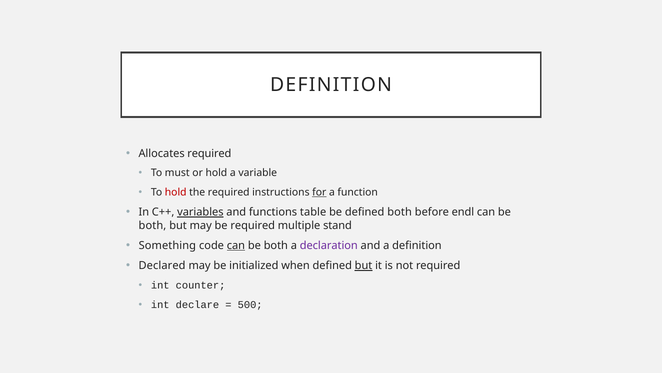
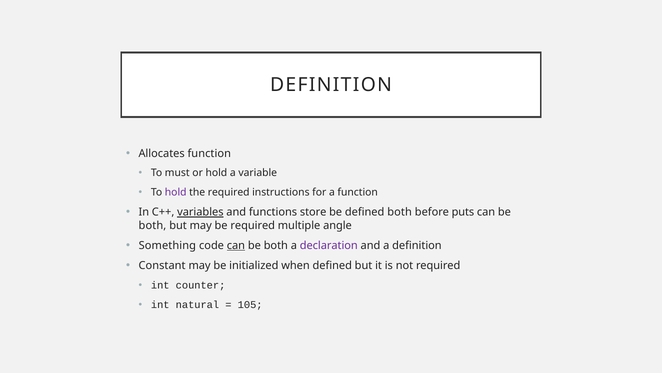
Allocates required: required -> function
hold at (176, 192) colour: red -> purple
for underline: present -> none
table: table -> store
endl: endl -> puts
stand: stand -> angle
Declared: Declared -> Constant
but at (364, 265) underline: present -> none
declare: declare -> natural
500: 500 -> 105
